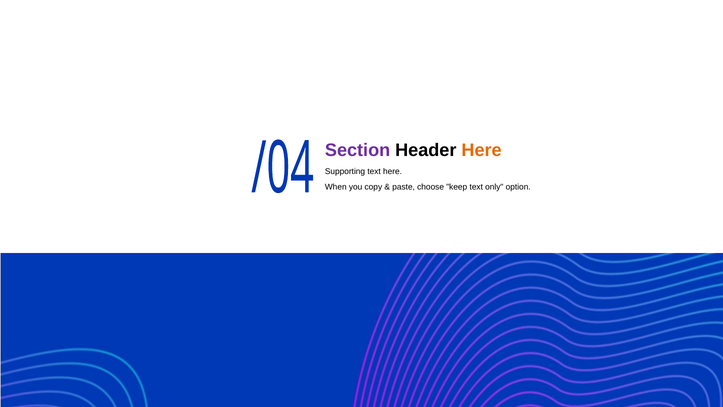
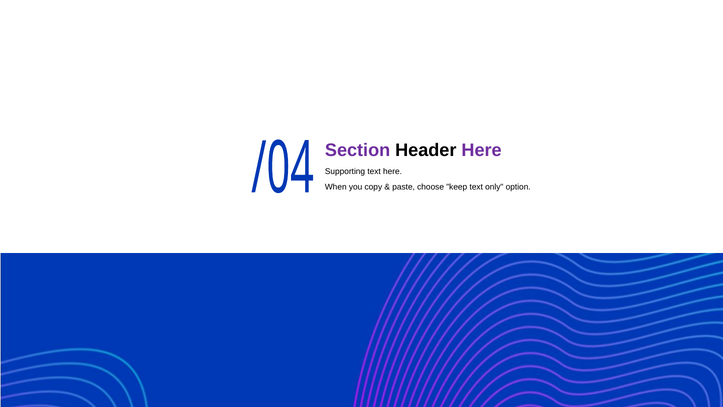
Here at (482, 150) colour: orange -> purple
